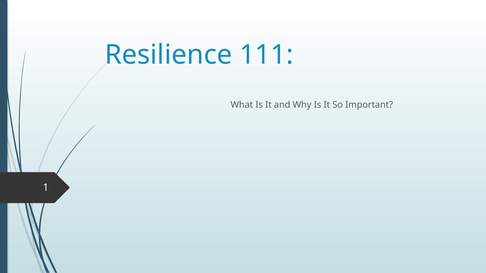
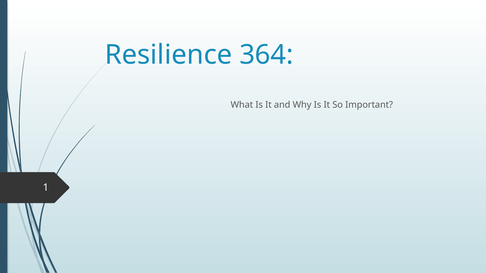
111: 111 -> 364
